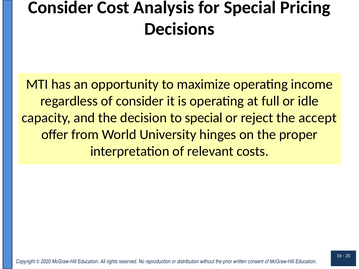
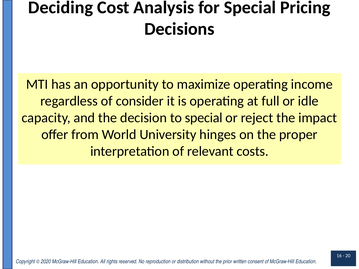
Consider at (61, 8): Consider -> Deciding
accept: accept -> impact
